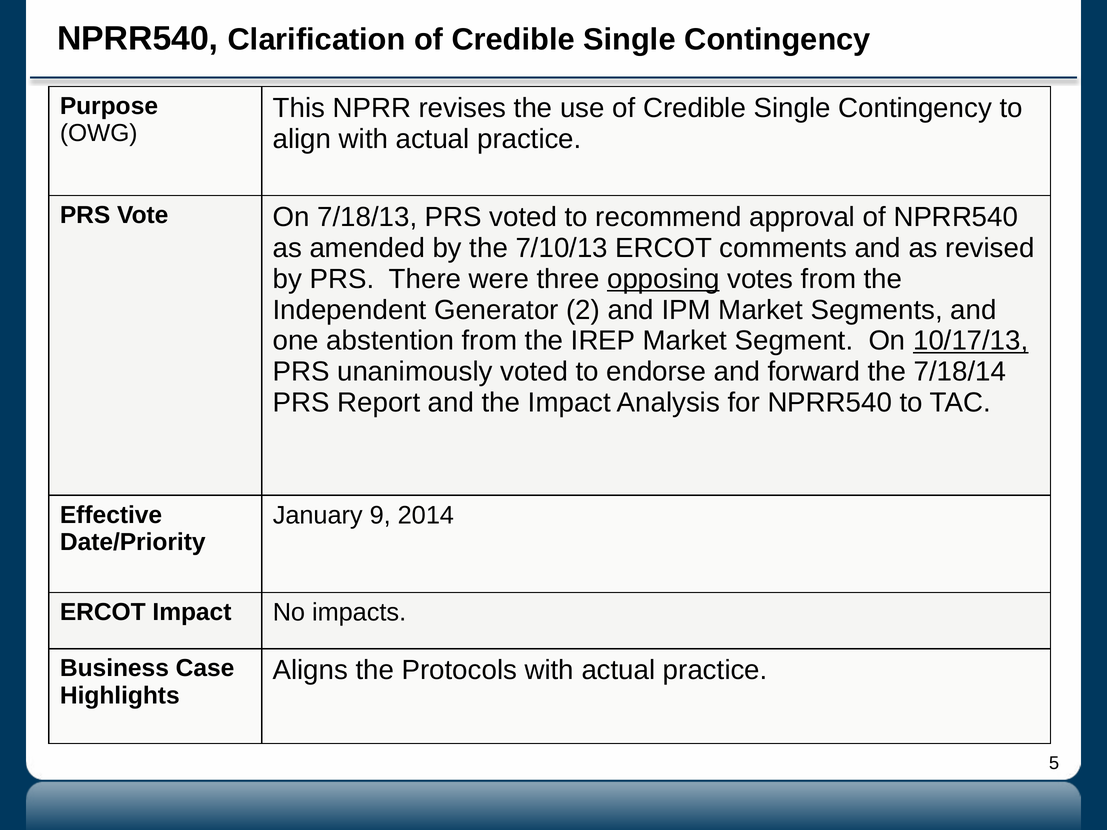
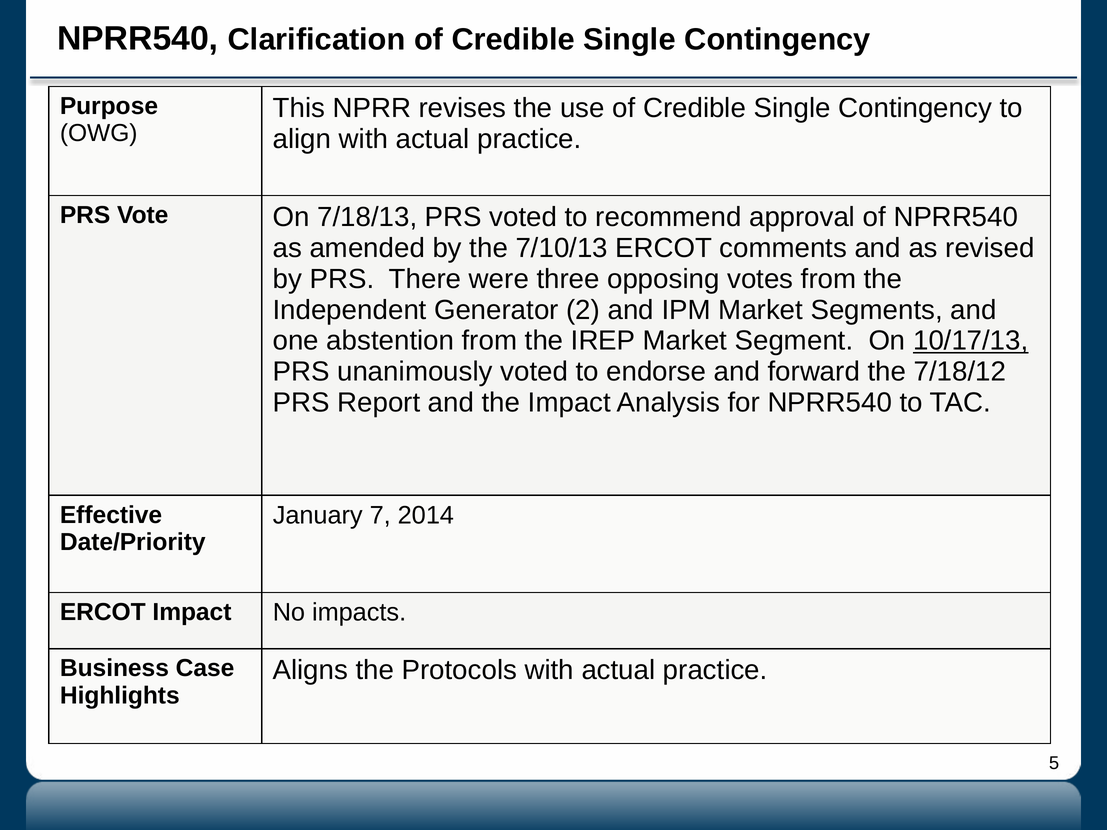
opposing underline: present -> none
7/18/14: 7/18/14 -> 7/18/12
9: 9 -> 7
